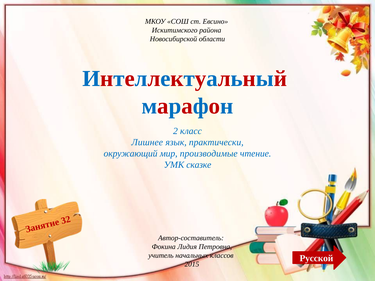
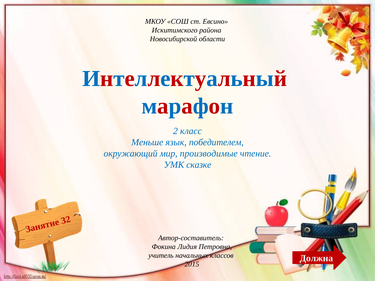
Лишнее: Лишнее -> Меньше
практически: практически -> победителем
Русской: Русской -> Должна
